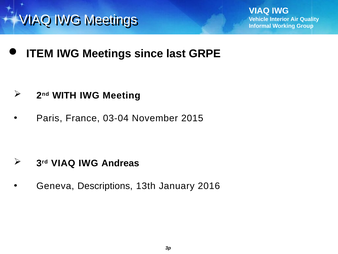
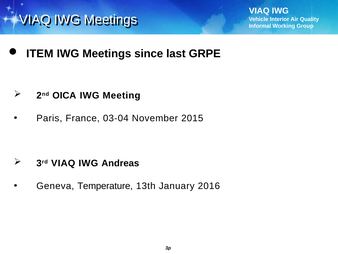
WITH: WITH -> OICA
Descriptions: Descriptions -> Temperature
